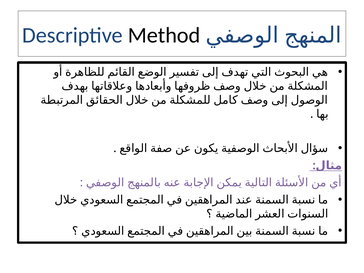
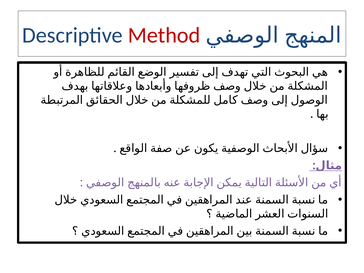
Method colour: black -> red
